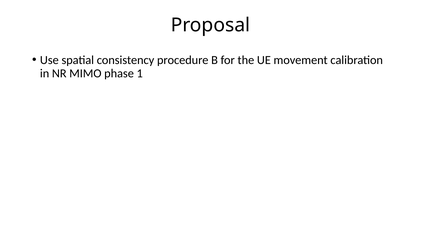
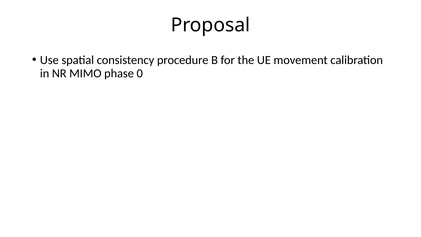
1: 1 -> 0
